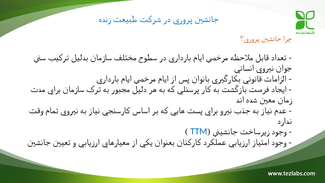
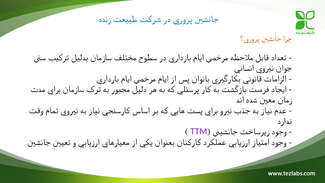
TTM colour: blue -> purple
